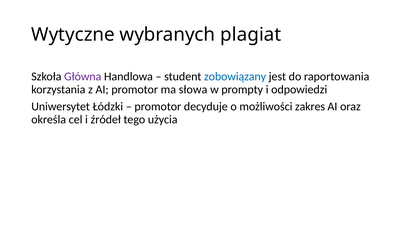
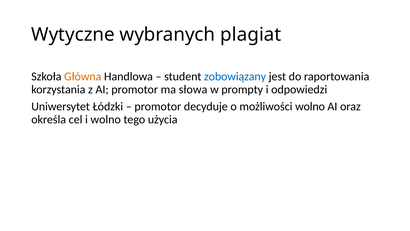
Główna colour: purple -> orange
możliwości zakres: zakres -> wolno
i źródeł: źródeł -> wolno
